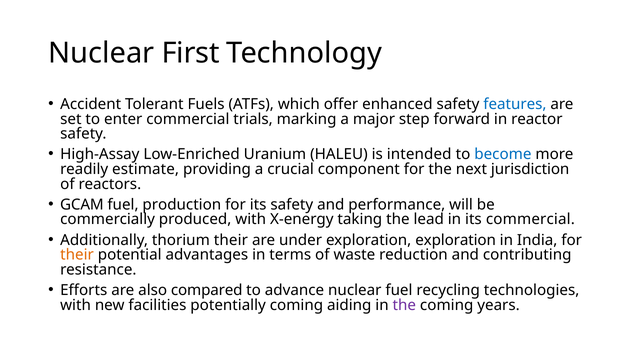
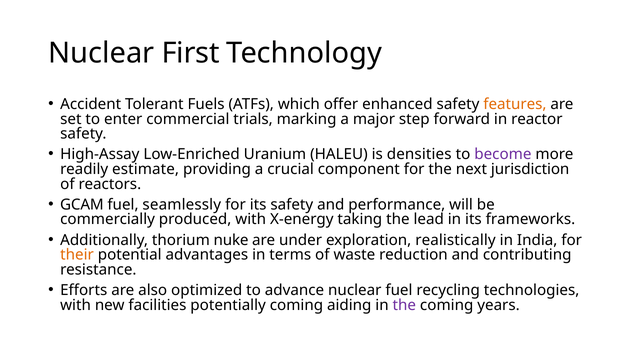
features colour: blue -> orange
intended: intended -> densities
become colour: blue -> purple
production: production -> seamlessly
its commercial: commercial -> frameworks
thorium their: their -> nuke
exploration exploration: exploration -> realistically
compared: compared -> optimized
